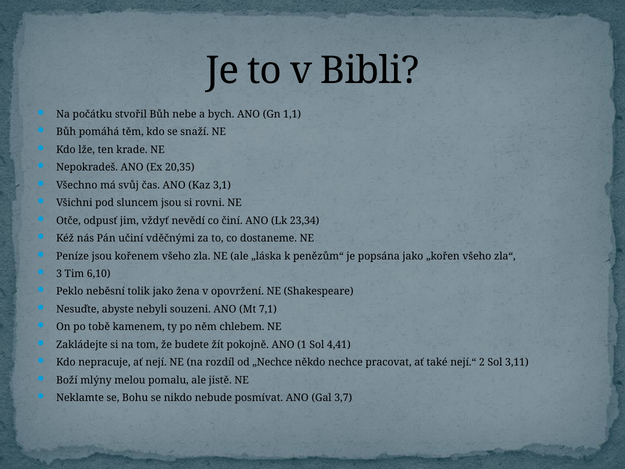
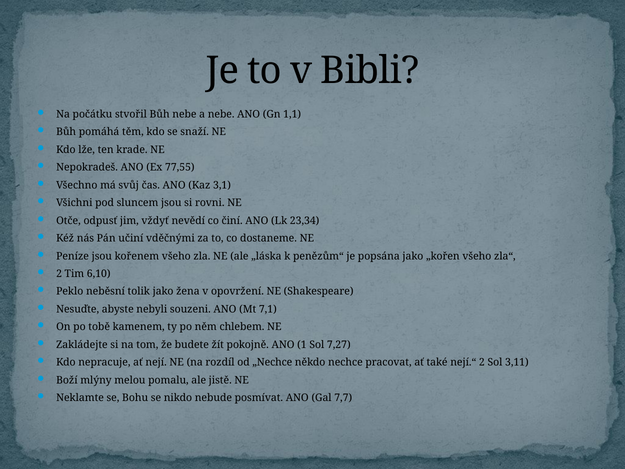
a bych: bych -> nebe
20,35: 20,35 -> 77,55
3 at (59, 274): 3 -> 2
4,41: 4,41 -> 7,27
3,7: 3,7 -> 7,7
